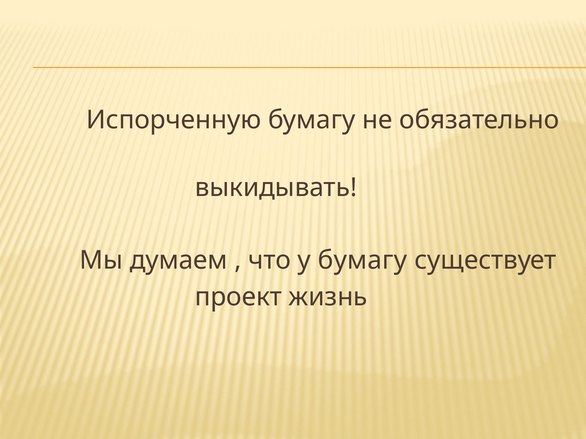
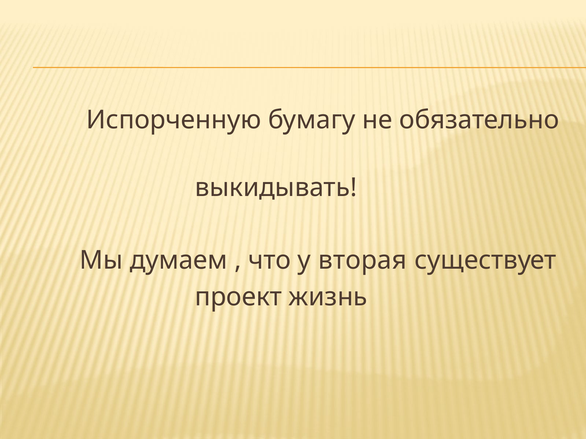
у бумагу: бумагу -> вторая
